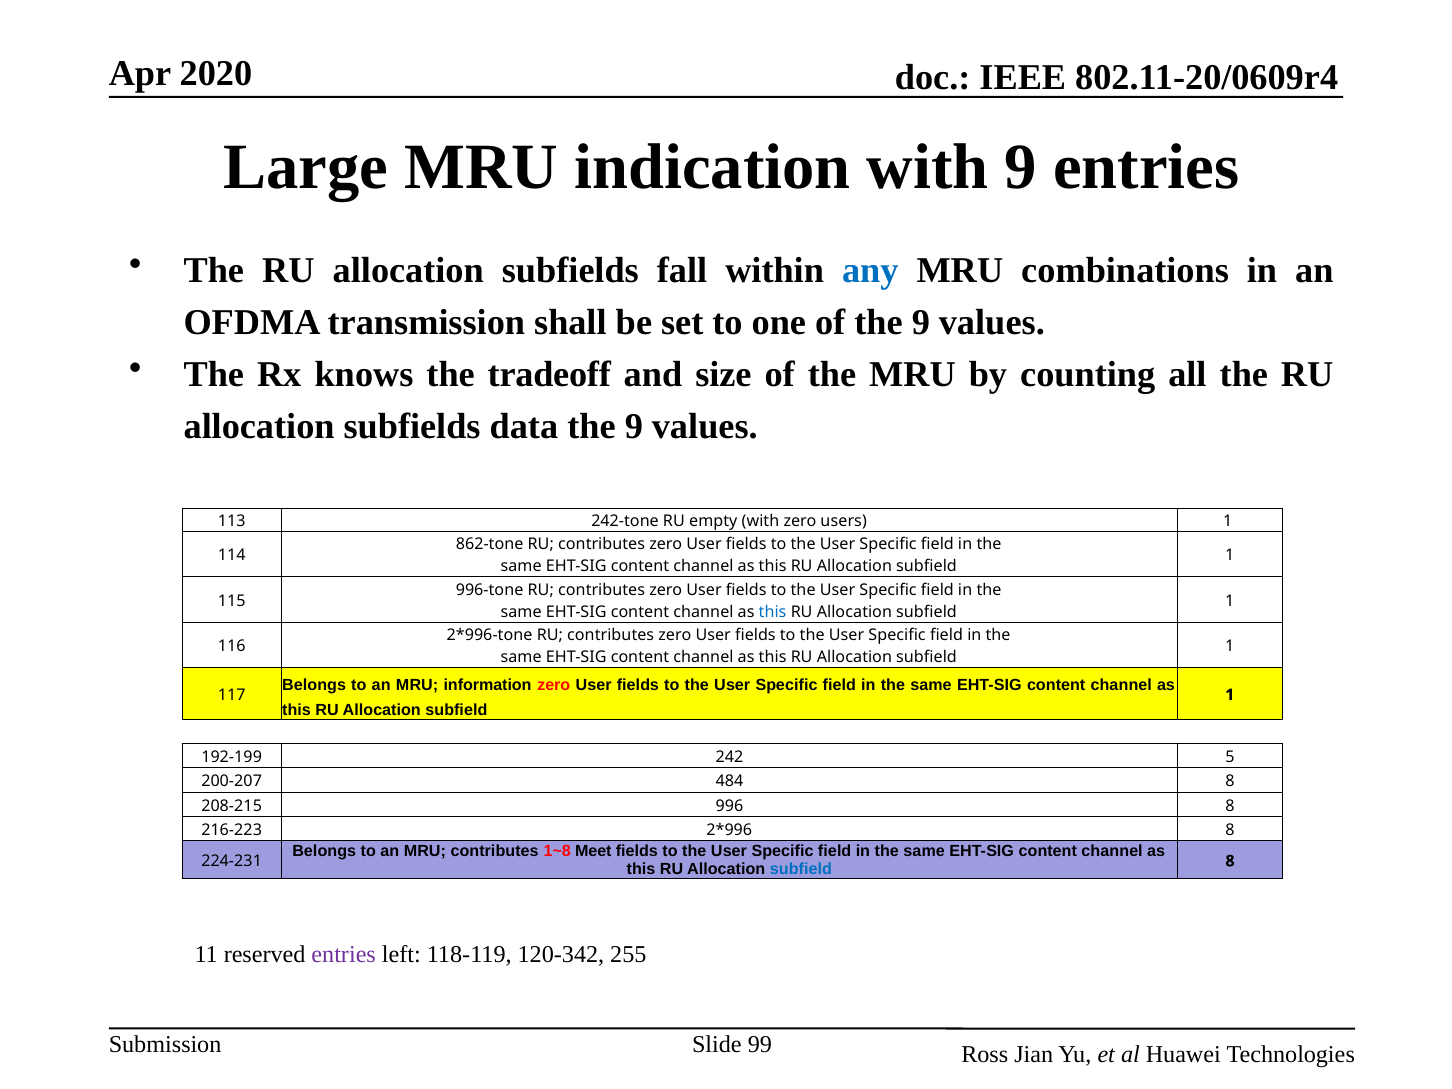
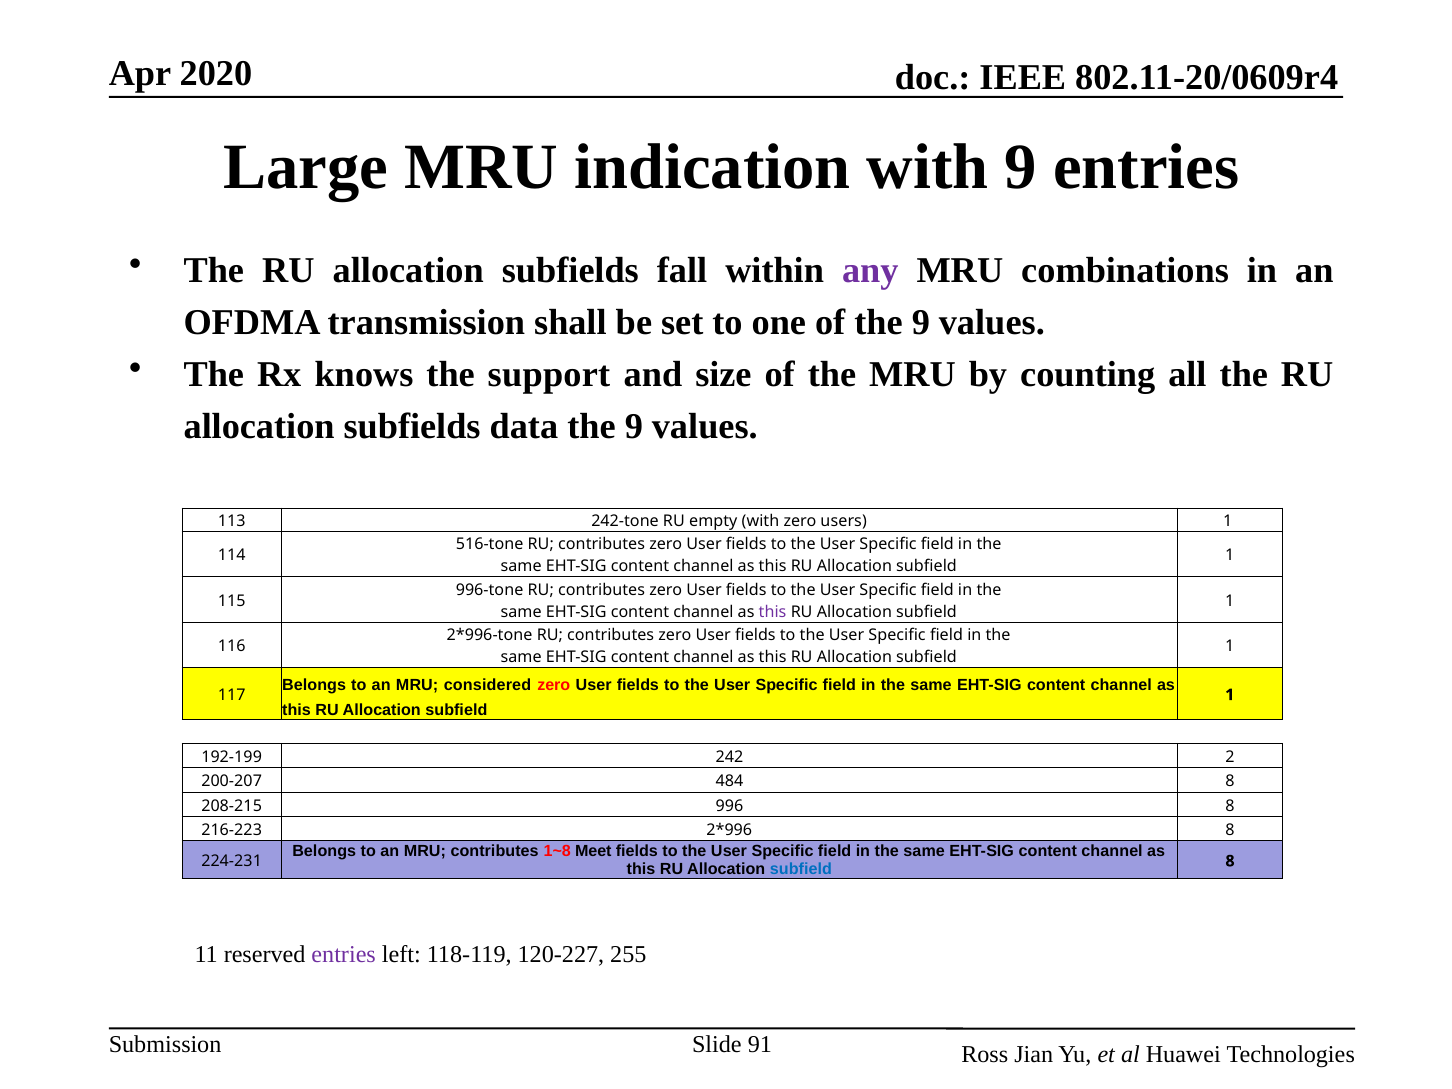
any colour: blue -> purple
tradeoff: tradeoff -> support
862-tone: 862-tone -> 516-tone
this at (773, 612) colour: blue -> purple
information: information -> considered
5: 5 -> 2
120-342: 120-342 -> 120-227
99: 99 -> 91
